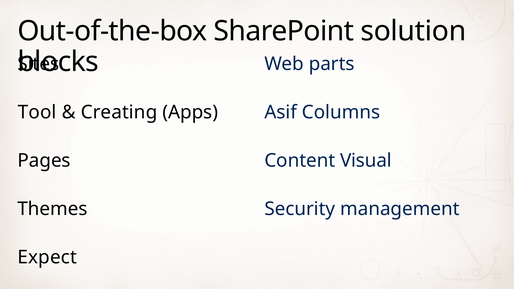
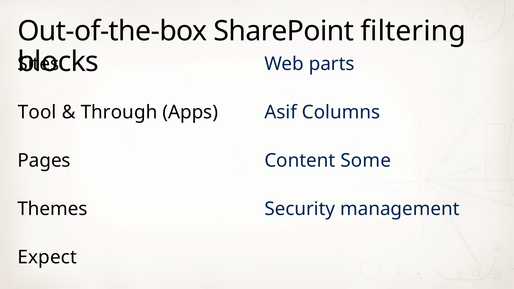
solution: solution -> filtering
Creating: Creating -> Through
Visual: Visual -> Some
